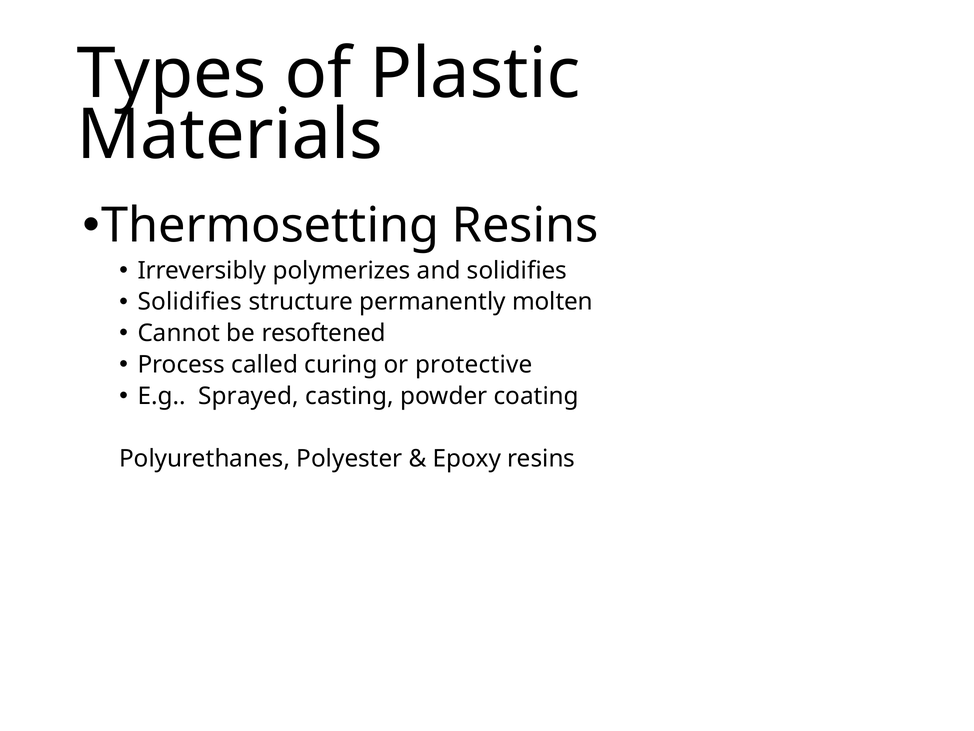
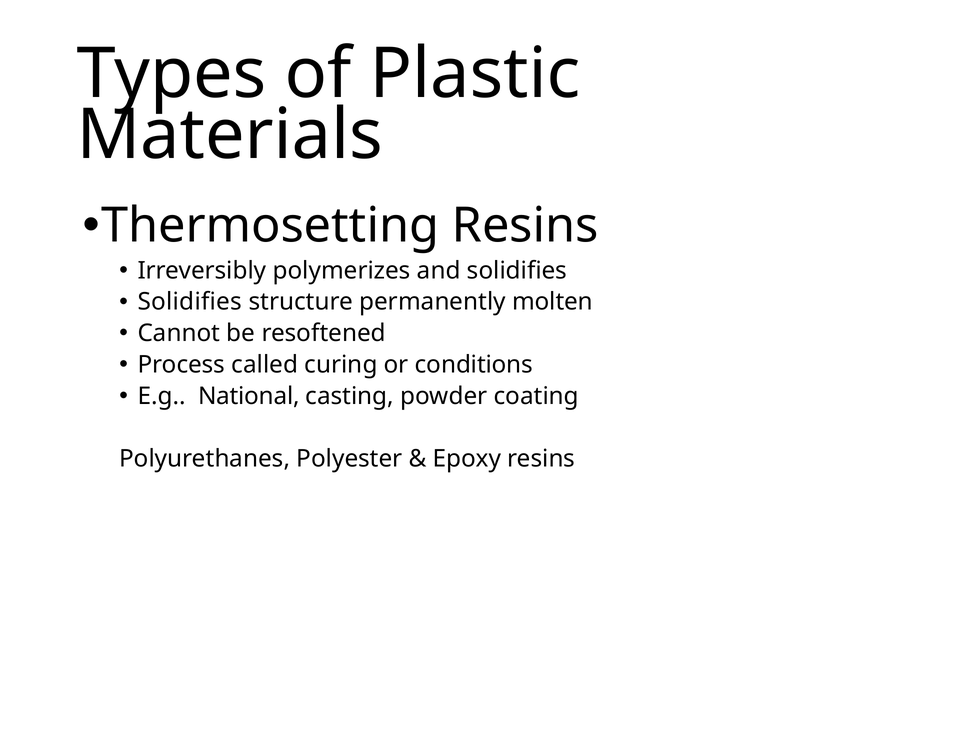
protective: protective -> conditions
Sprayed: Sprayed -> National
